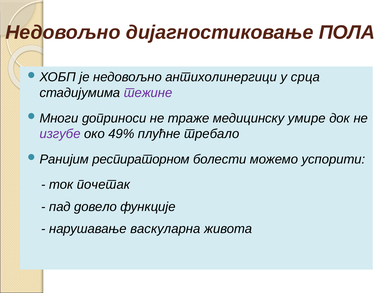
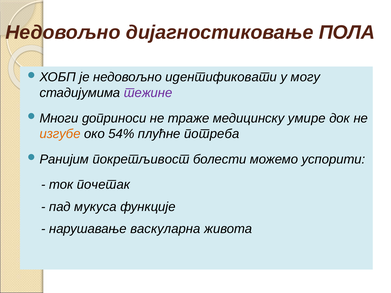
антихолинергици: антихолинергици -> идентификовати
срца: срца -> могу
изгубе colour: purple -> orange
49%: 49% -> 54%
требало: требало -> потреба
респираторном: респираторном -> покретљивост
довело: довело -> мукуса
